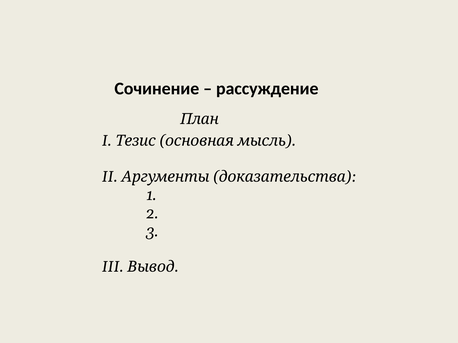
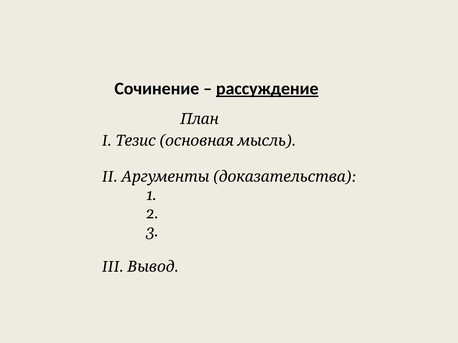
рассуждение underline: none -> present
